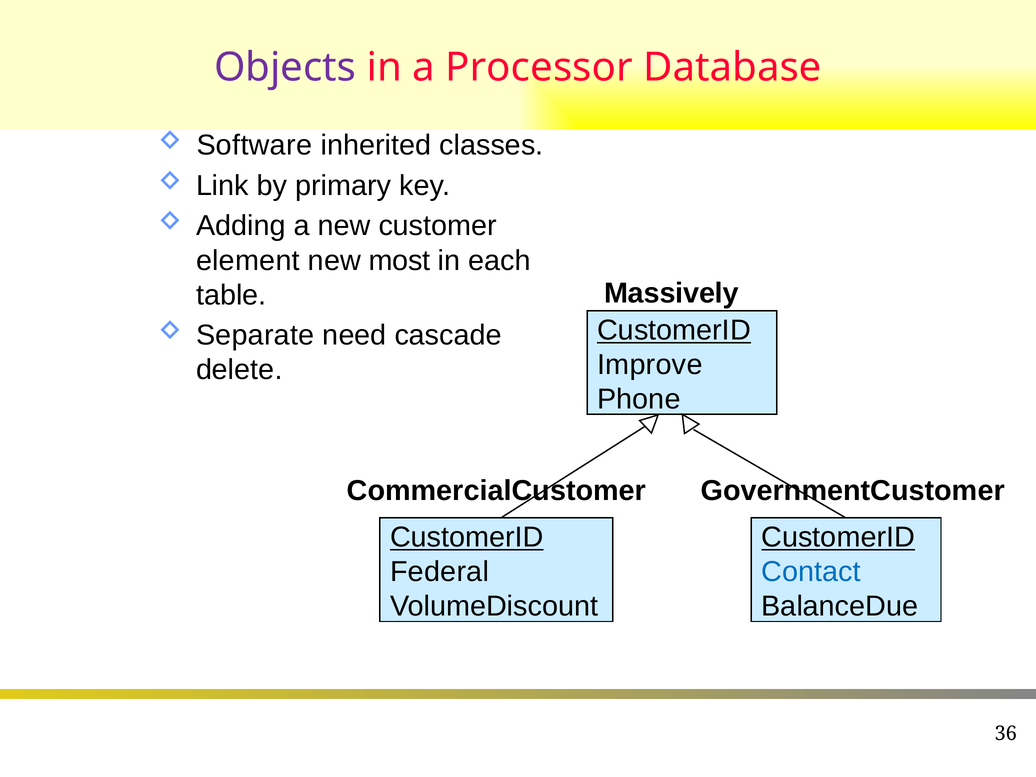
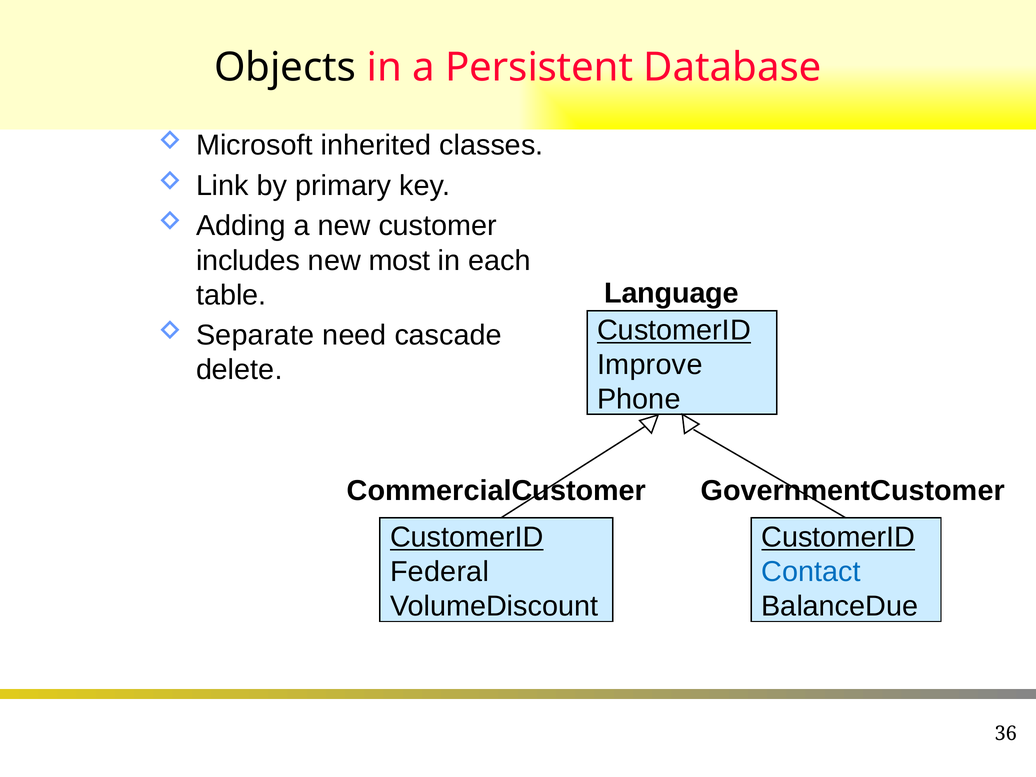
Objects colour: purple -> black
Processor: Processor -> Persistent
Software: Software -> Microsoft
element: element -> includes
Massively: Massively -> Language
